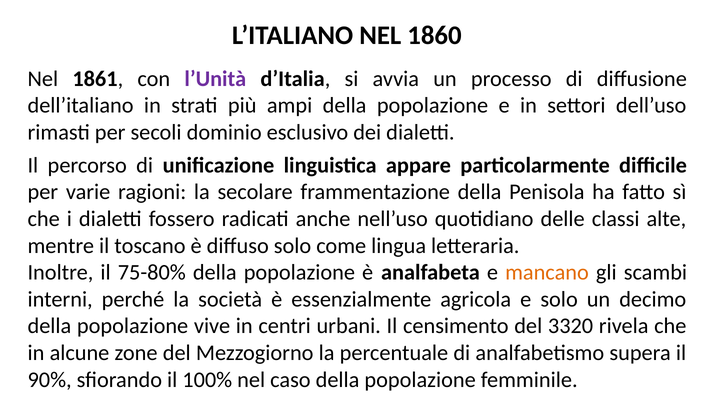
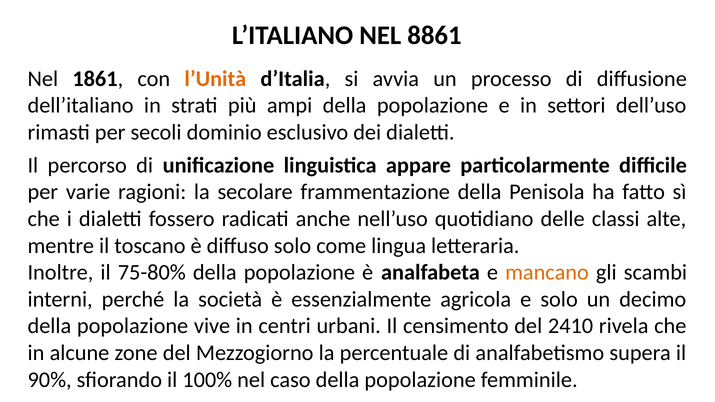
1860: 1860 -> 8861
l’Unità colour: purple -> orange
3320: 3320 -> 2410
